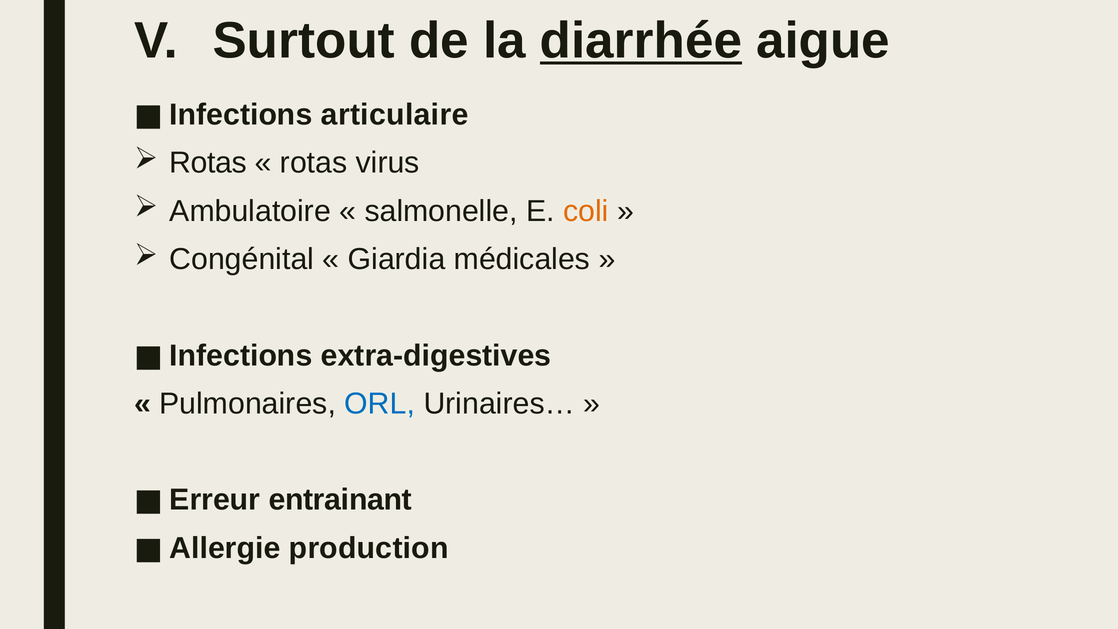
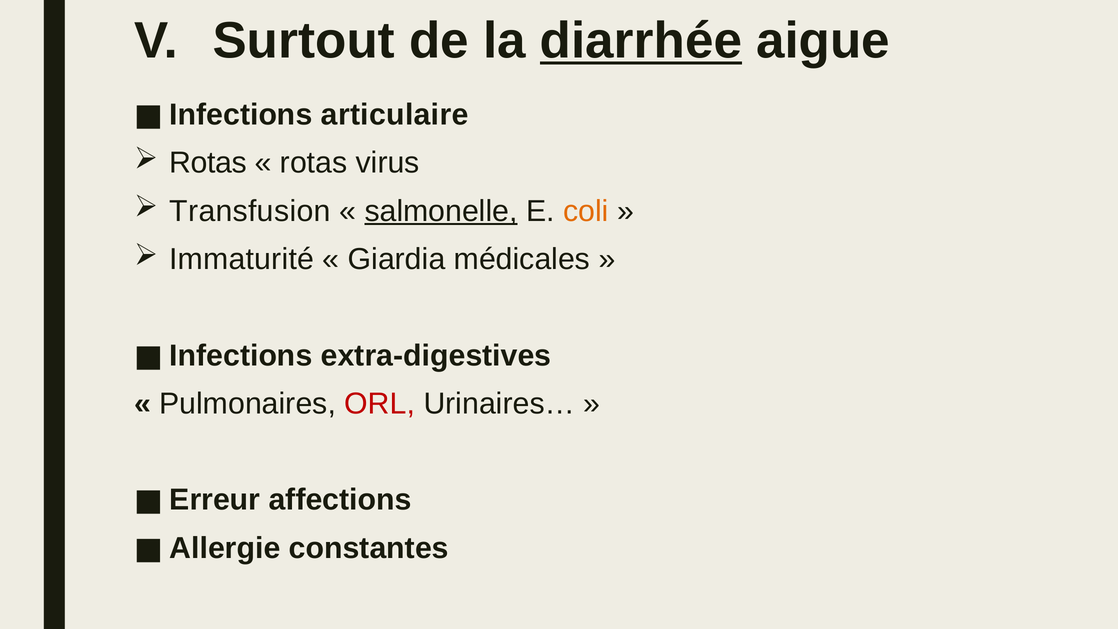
Ambulatoire: Ambulatoire -> Transfusion
salmonelle underline: none -> present
Congénital: Congénital -> Immaturité
ORL colour: blue -> red
entrainant: entrainant -> affections
production: production -> constantes
